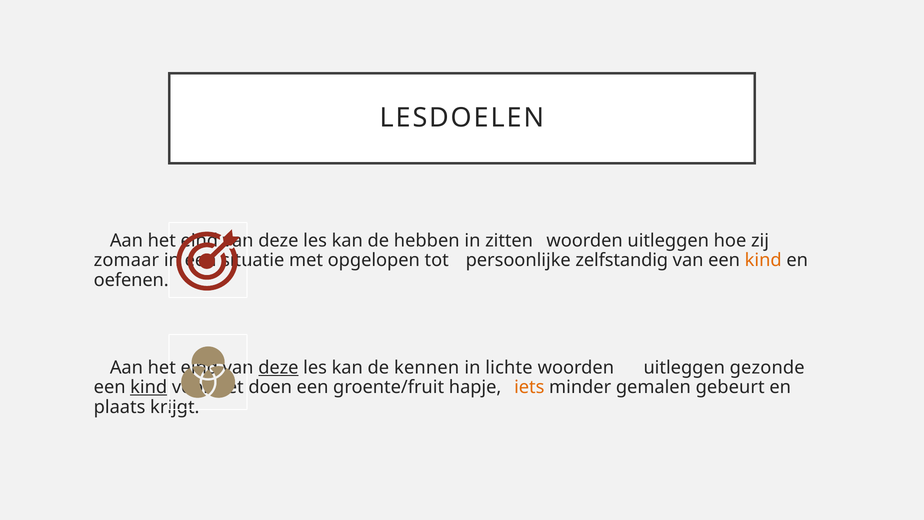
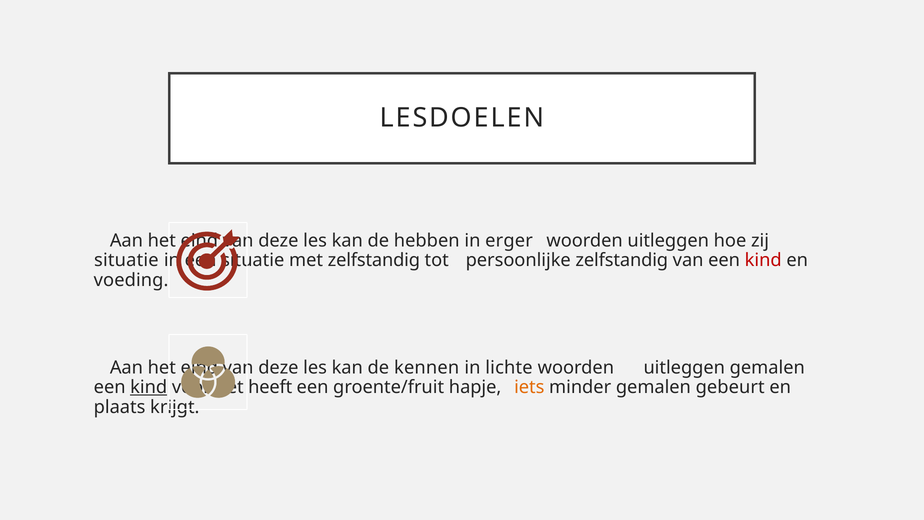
zitten: zitten -> erger
zomaar at (126, 260): zomaar -> situatie
met opgelopen: opgelopen -> zelfstandig
kind at (763, 260) colour: orange -> red
oefenen: oefenen -> voeding
deze at (278, 367) underline: present -> none
uitleggen gezonde: gezonde -> gemalen
doen: doen -> heeft
